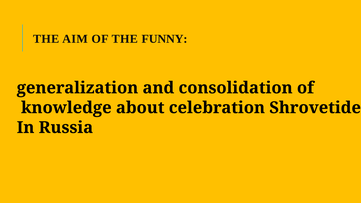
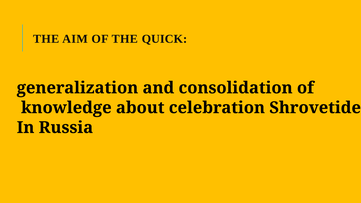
FUNNY: FUNNY -> QUICK
